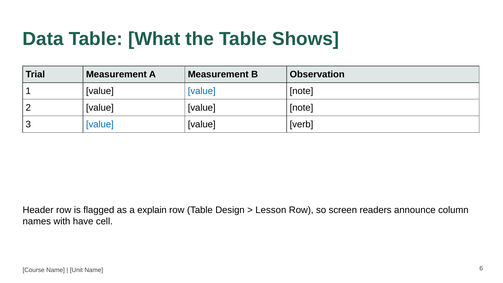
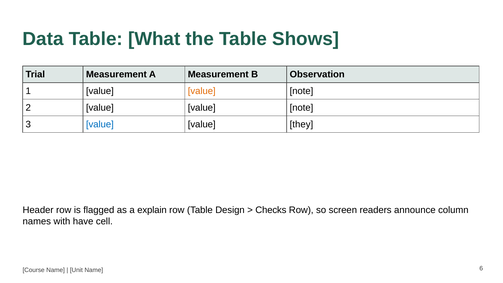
value at (202, 91) colour: blue -> orange
verb: verb -> they
Lesson: Lesson -> Checks
